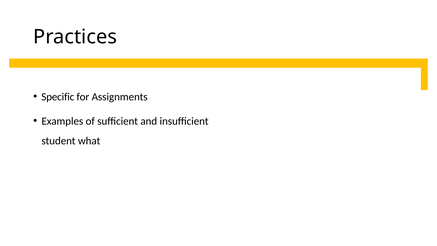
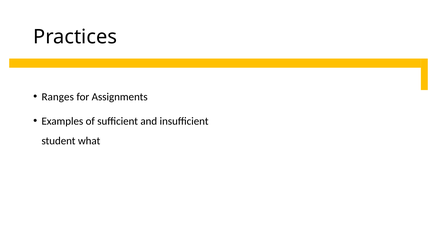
Specific: Specific -> Ranges
